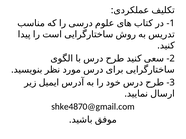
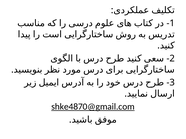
shke4870@gmail.com underline: none -> present
